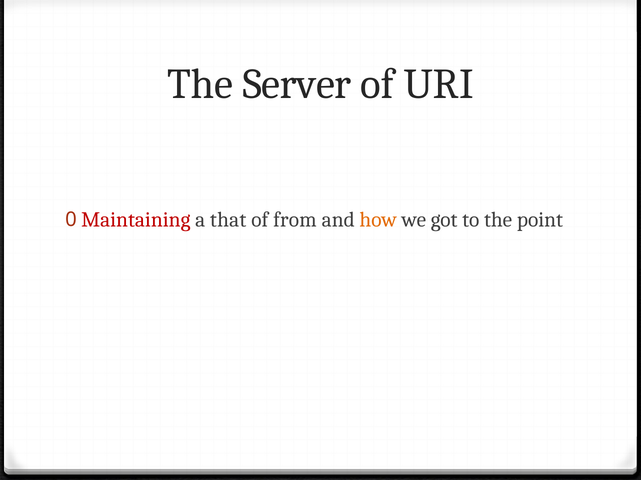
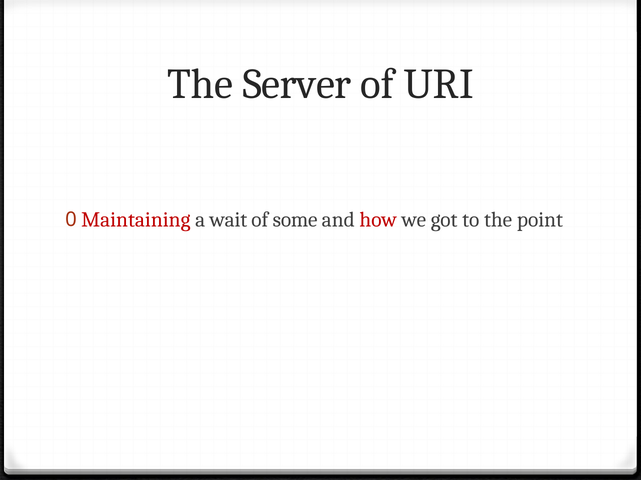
that: that -> wait
from: from -> some
how colour: orange -> red
